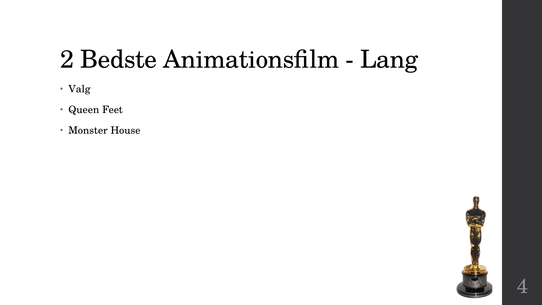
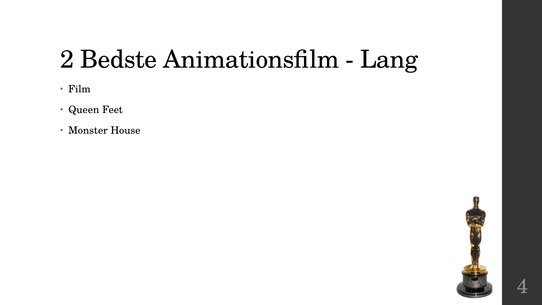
Valg: Valg -> Film
